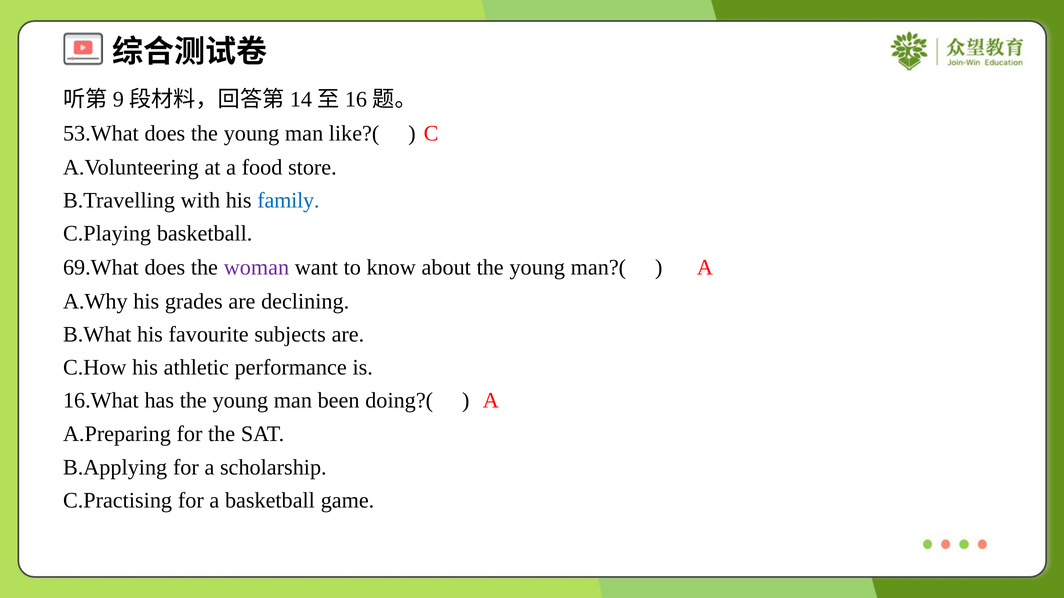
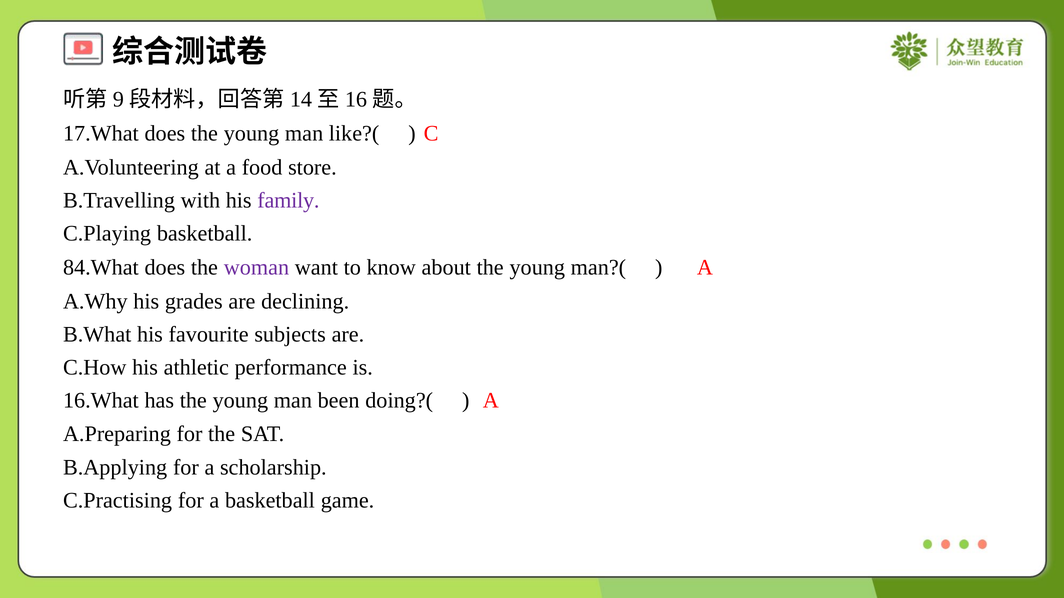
53.What: 53.What -> 17.What
family colour: blue -> purple
69.What: 69.What -> 84.What
